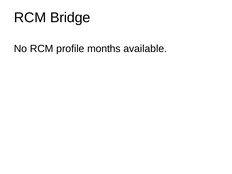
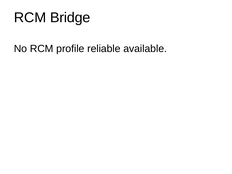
months: months -> reliable
